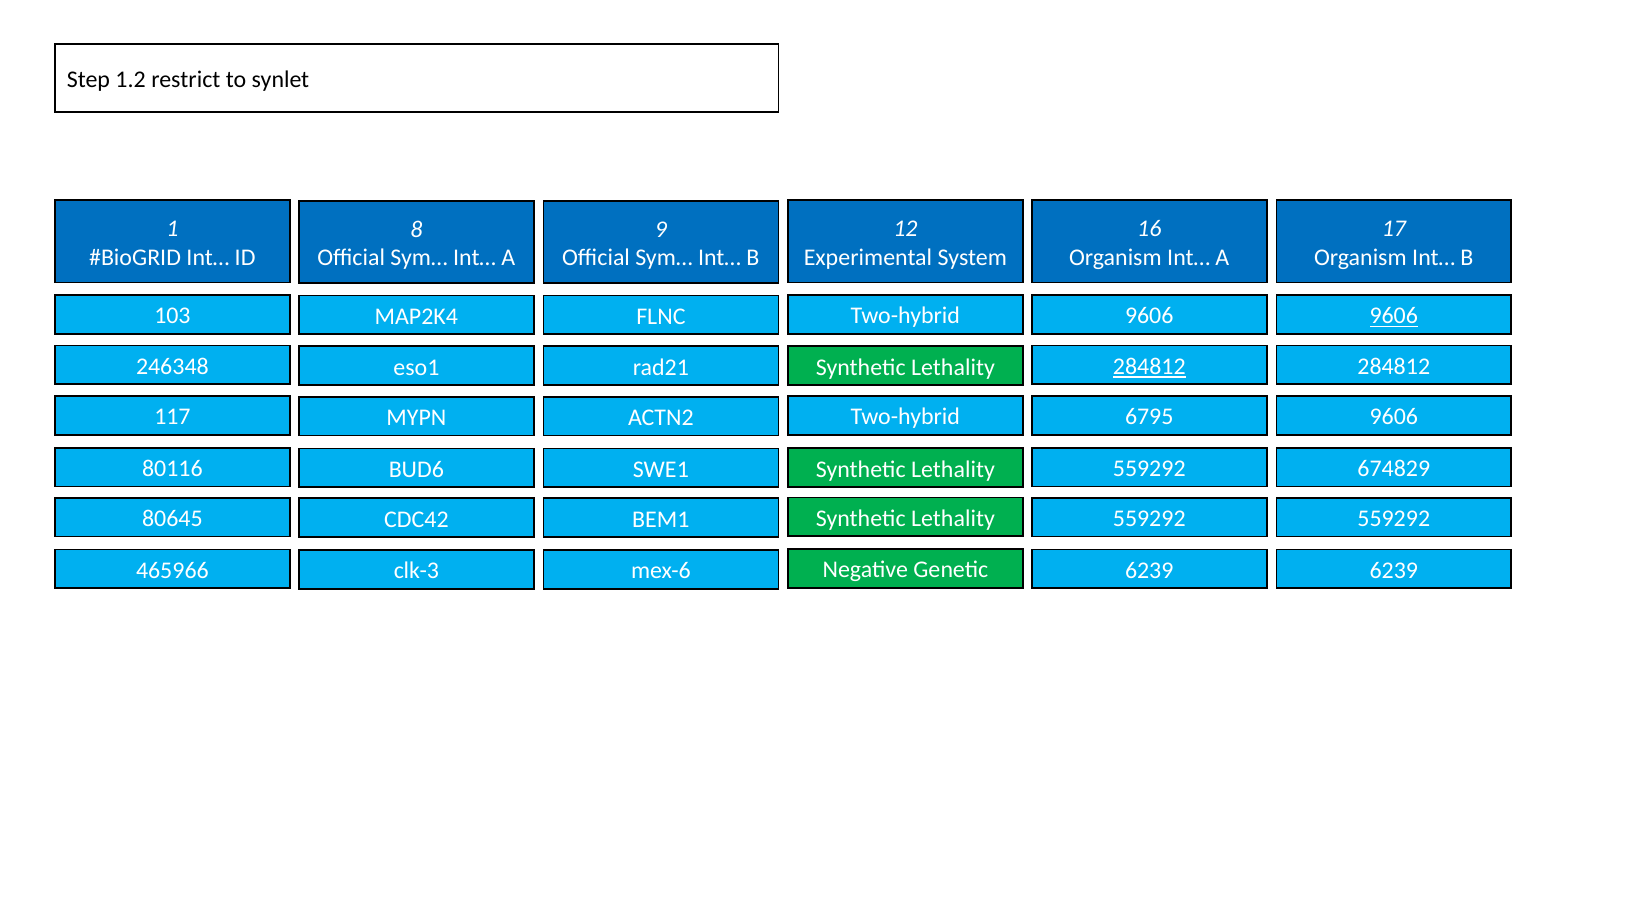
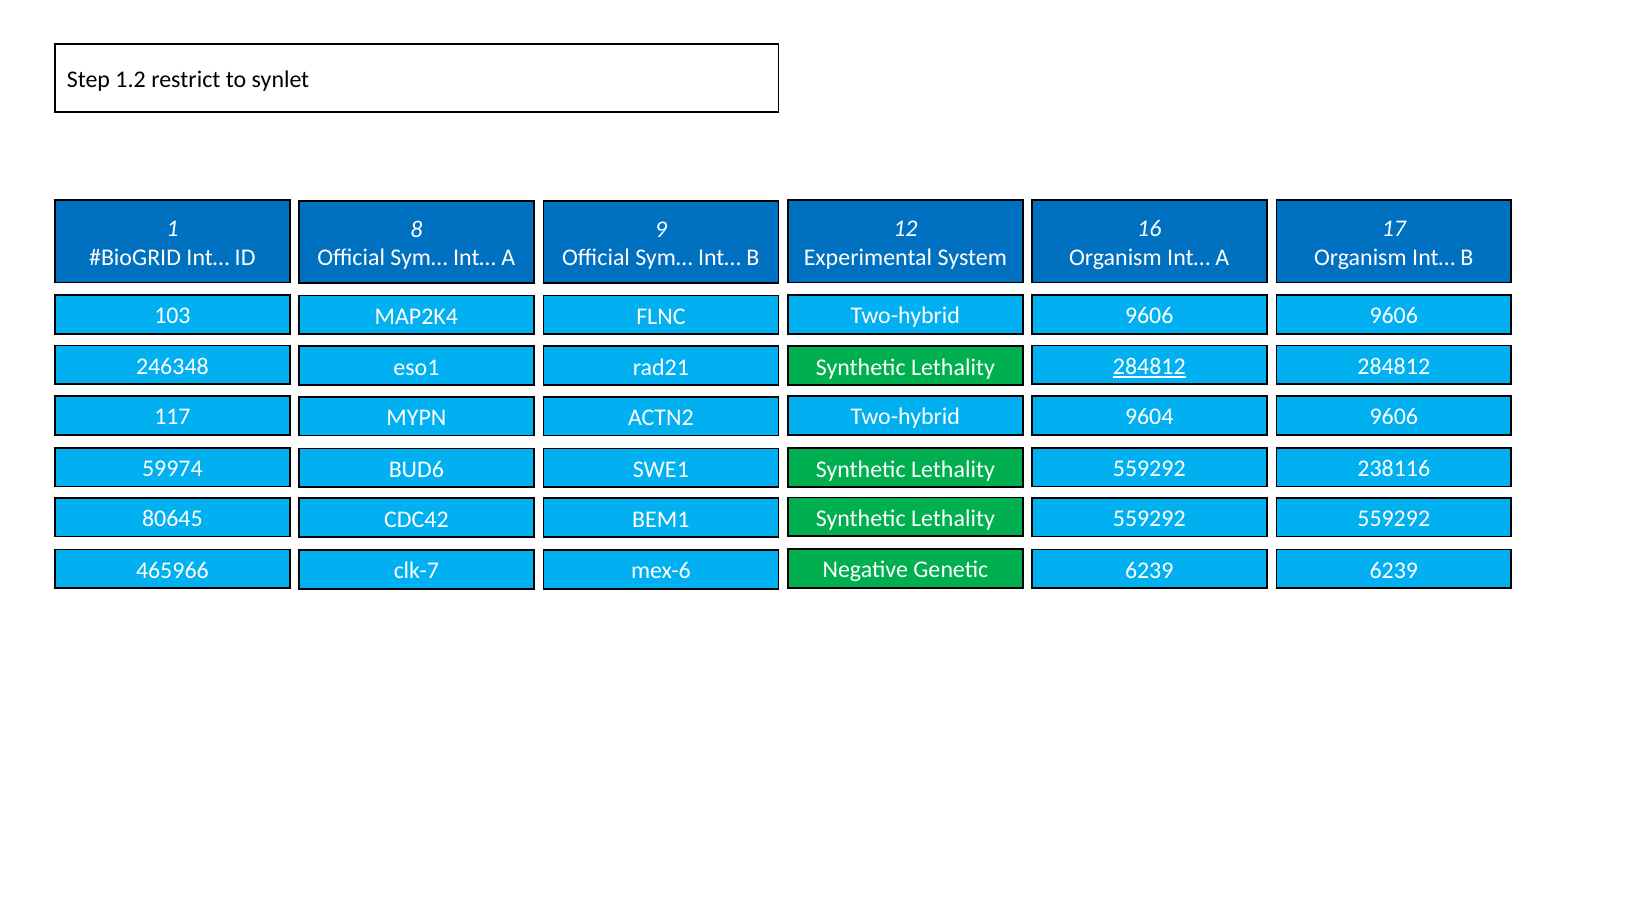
9606 at (1394, 316) underline: present -> none
6795: 6795 -> 9604
80116: 80116 -> 59974
674829: 674829 -> 238116
clk-3: clk-3 -> clk-7
